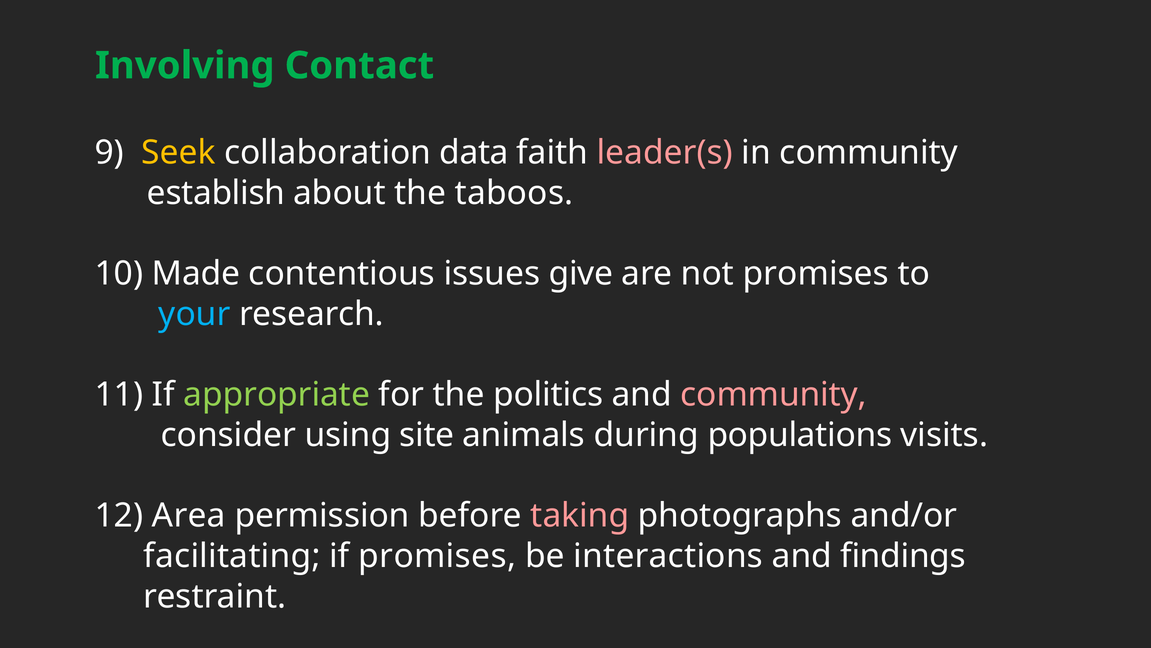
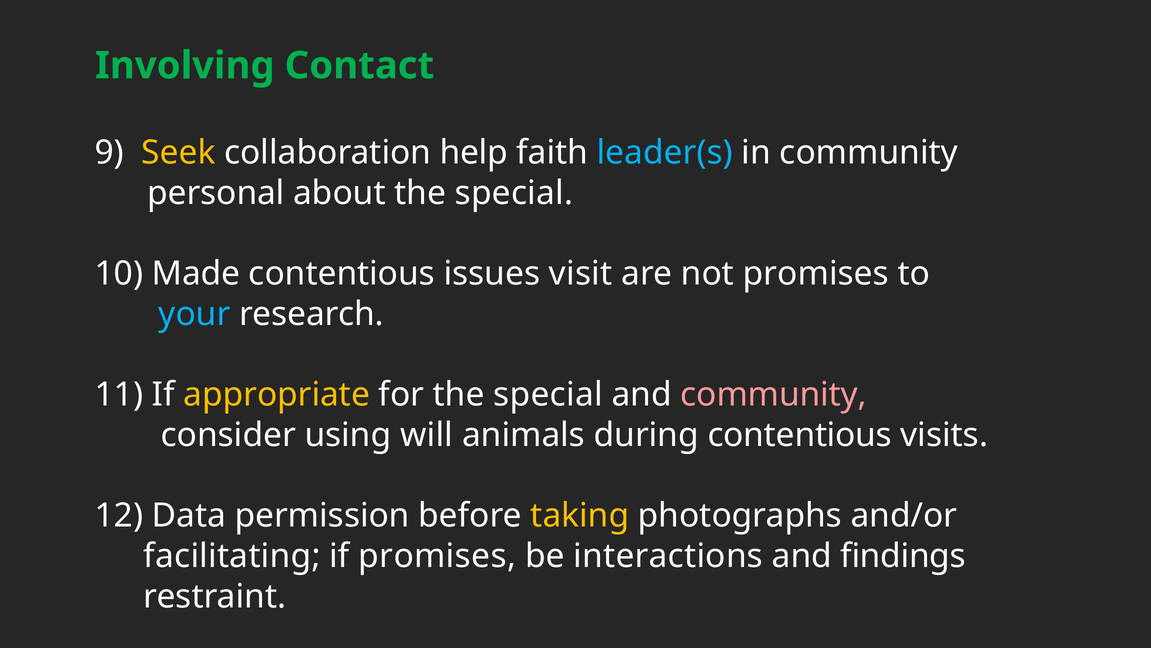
data: data -> help
leader(s colour: pink -> light blue
establish: establish -> personal
about the taboos: taboos -> special
give: give -> visit
appropriate colour: light green -> yellow
for the politics: politics -> special
site: site -> will
during populations: populations -> contentious
Area: Area -> Data
taking colour: pink -> yellow
